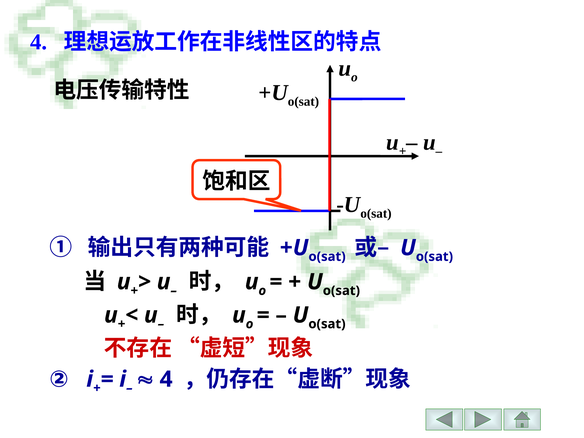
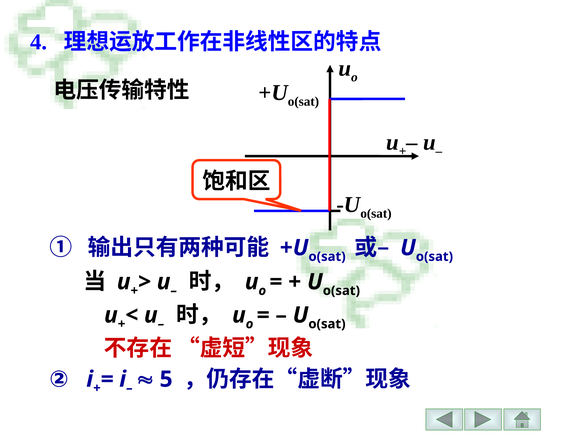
4 at (166, 379): 4 -> 5
